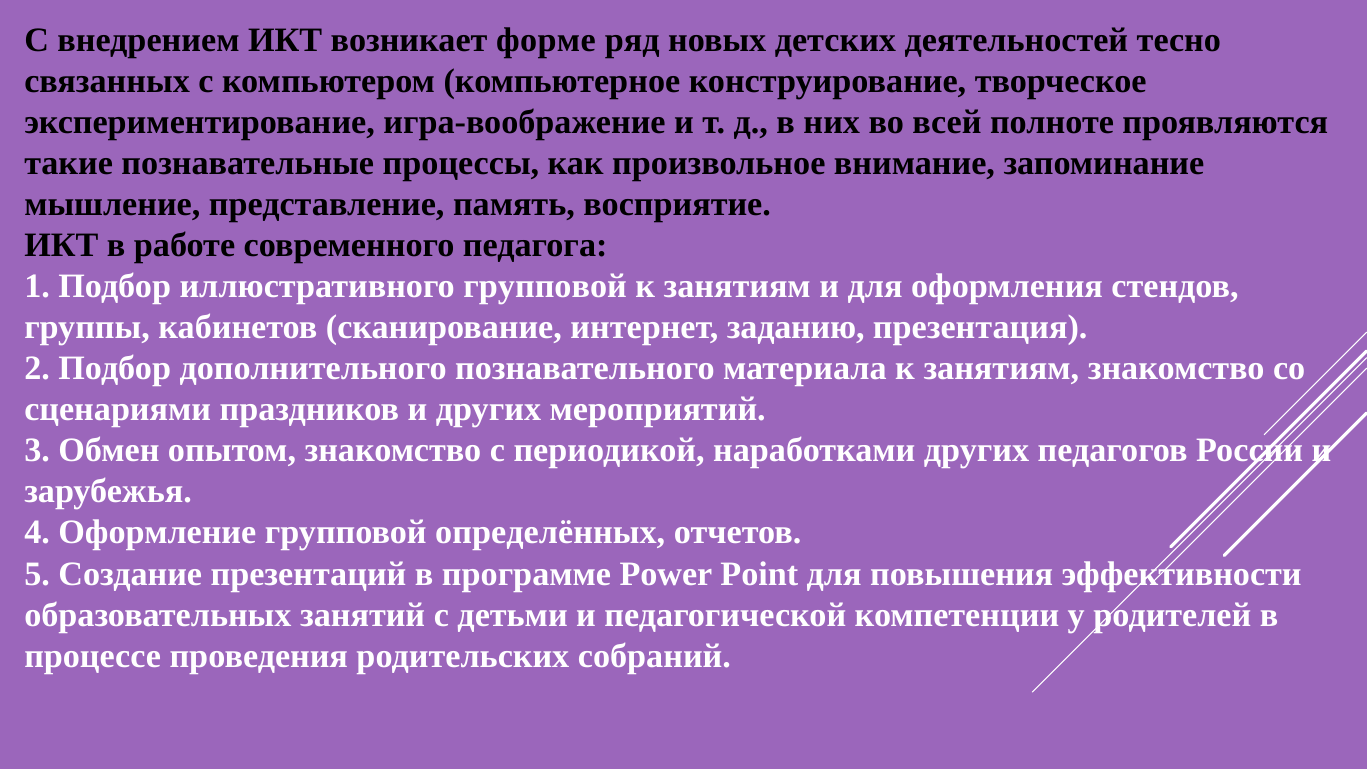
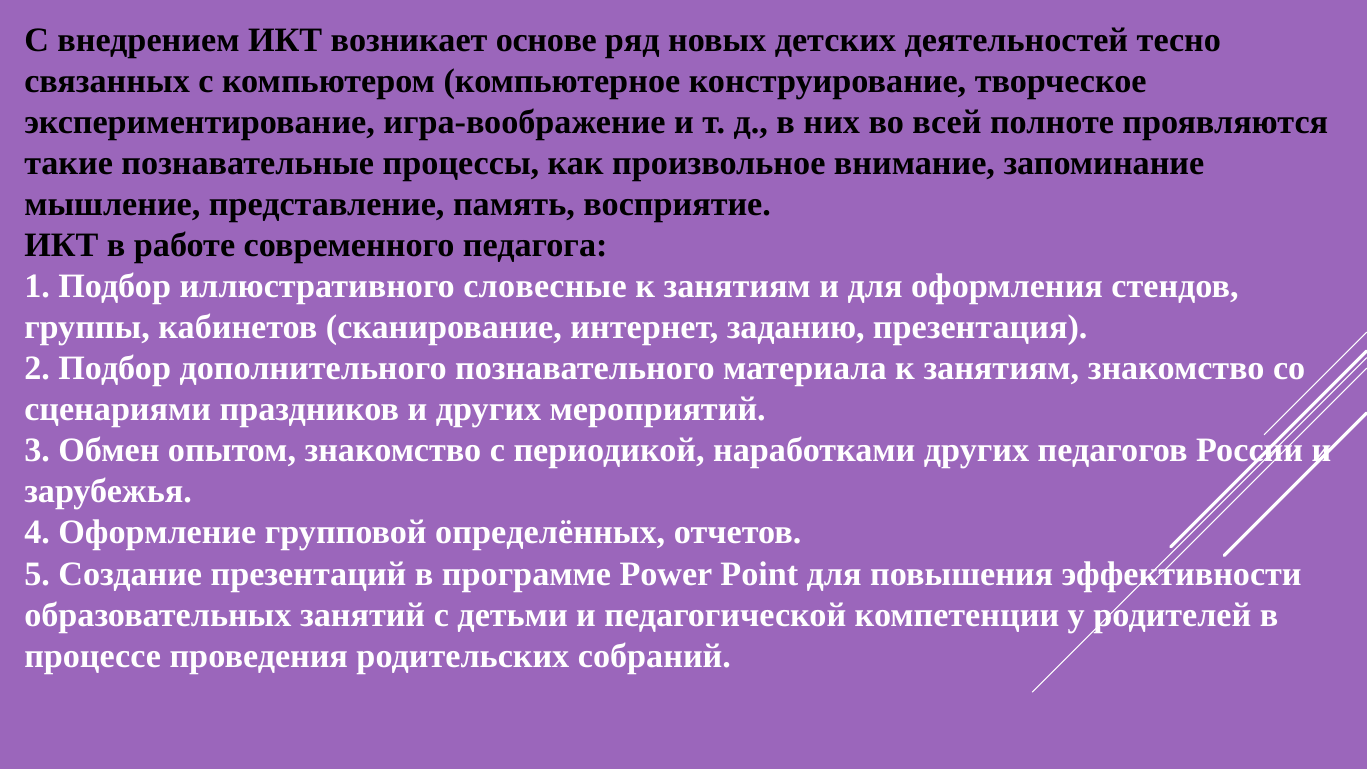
форме: форме -> основе
иллюстративного групповой: групповой -> словесные
